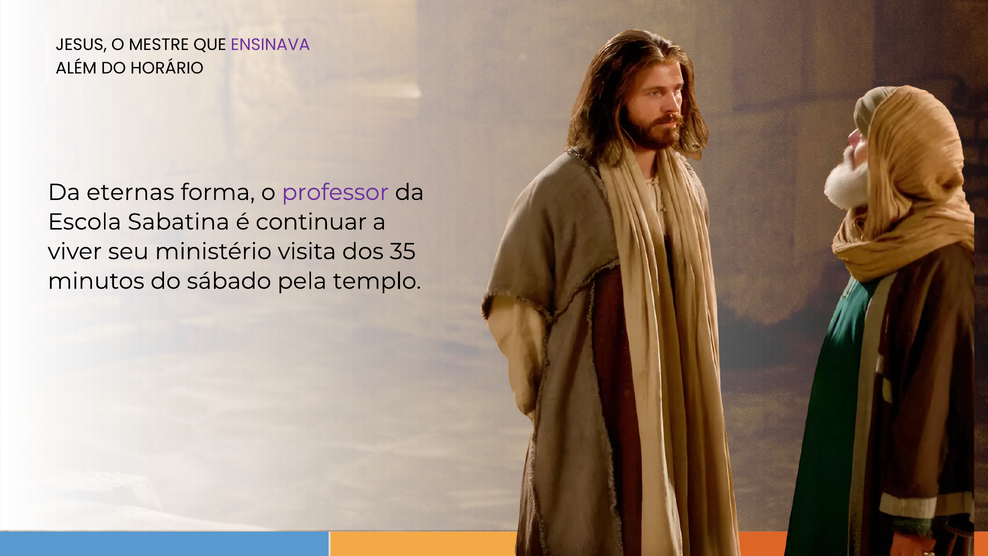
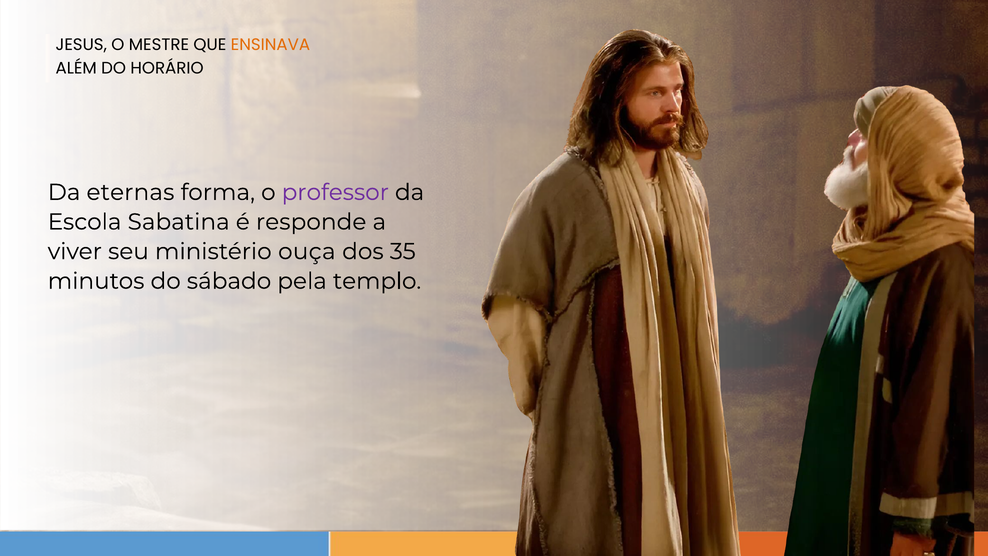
ENSINAVA colour: purple -> orange
continuar: continuar -> responde
visita: visita -> ouça
